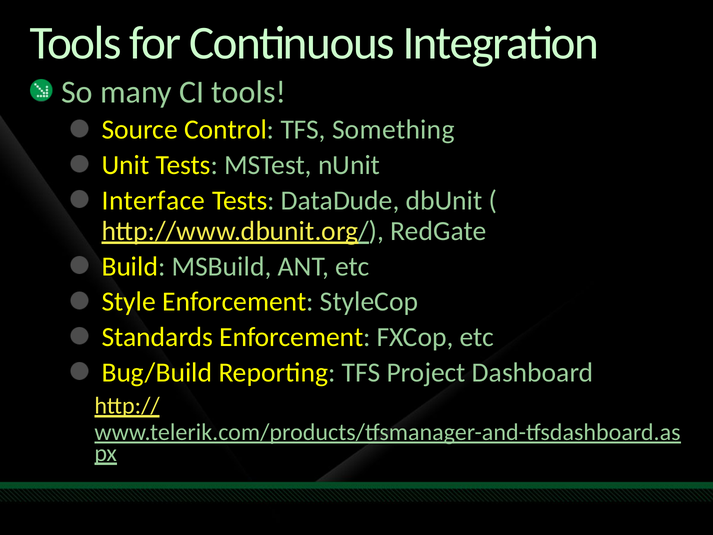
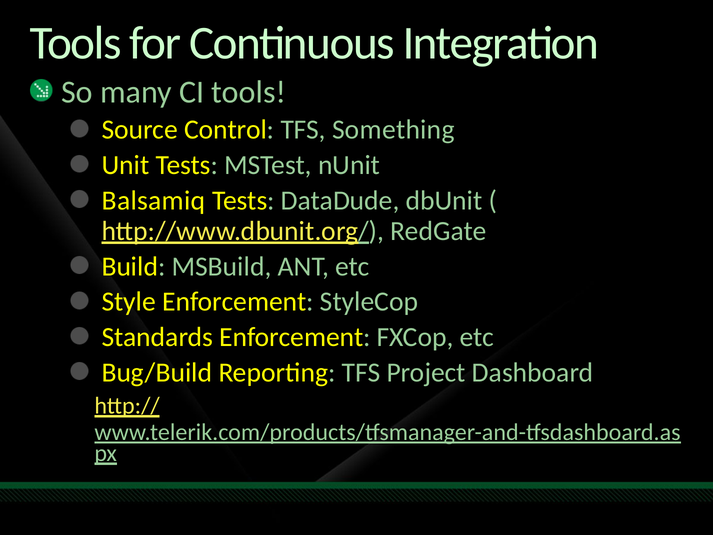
Interface: Interface -> Balsamiq
